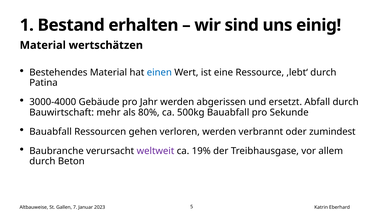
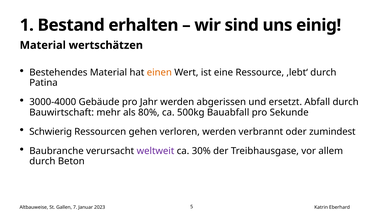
einen colour: blue -> orange
Bauabfall at (51, 132): Bauabfall -> Schwierig
19%: 19% -> 30%
